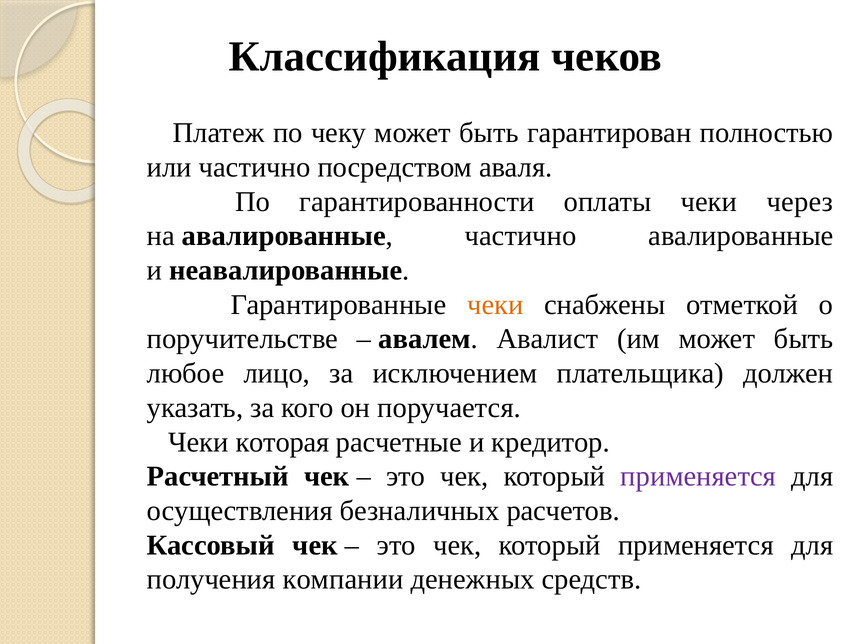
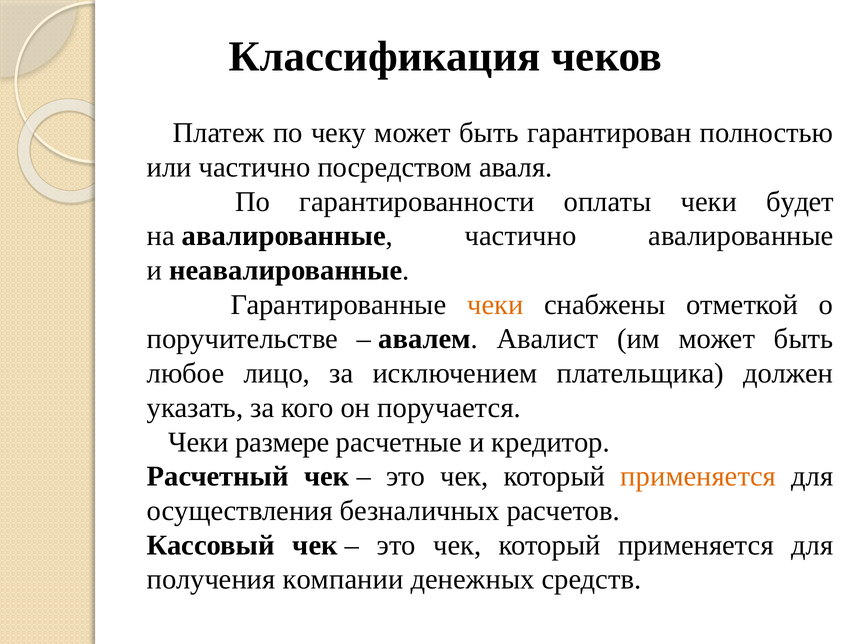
через: через -> будет
которая: которая -> размере
применяется at (698, 476) colour: purple -> orange
